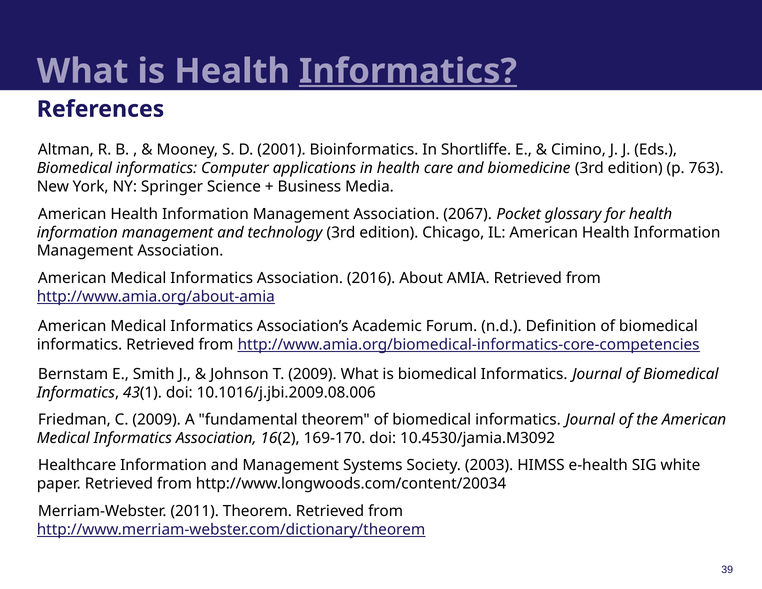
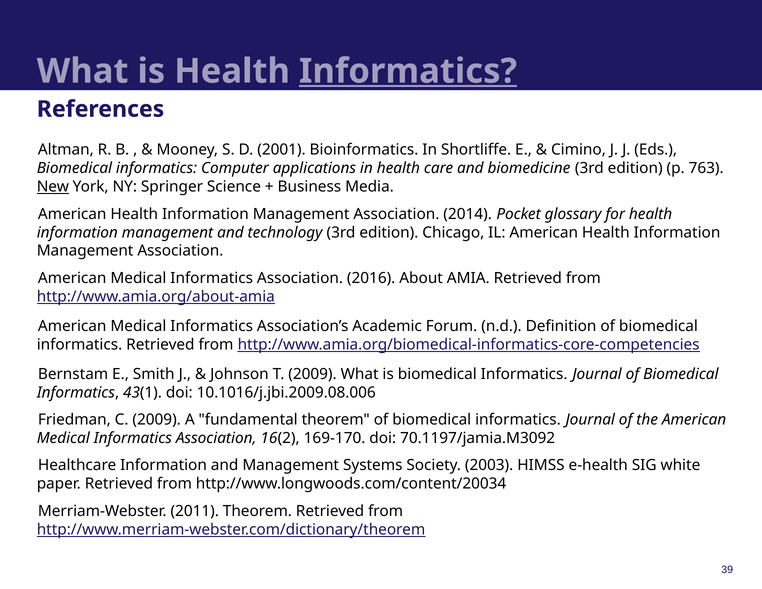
New underline: none -> present
2067: 2067 -> 2014
10.4530/jamia.M3092: 10.4530/jamia.M3092 -> 70.1197/jamia.M3092
